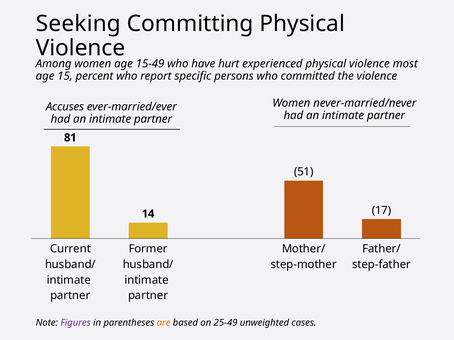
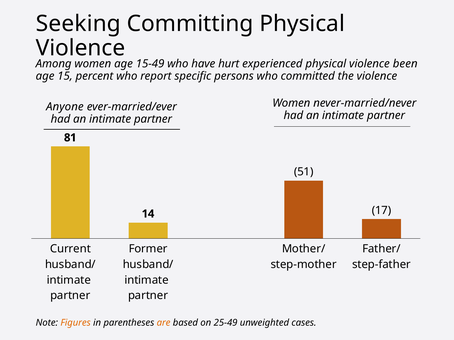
most: most -> been
Accuses: Accuses -> Anyone
Figures colour: purple -> orange
